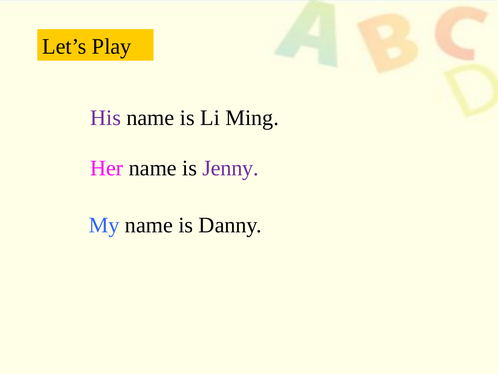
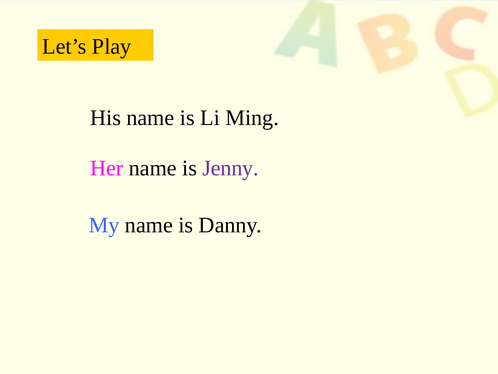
His colour: purple -> black
